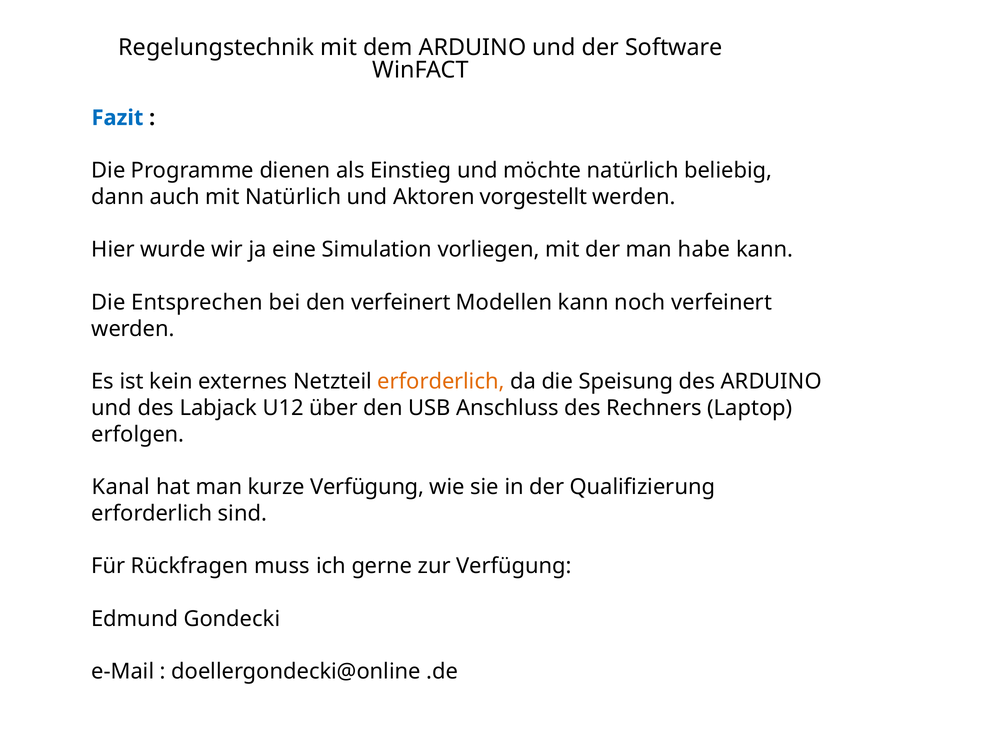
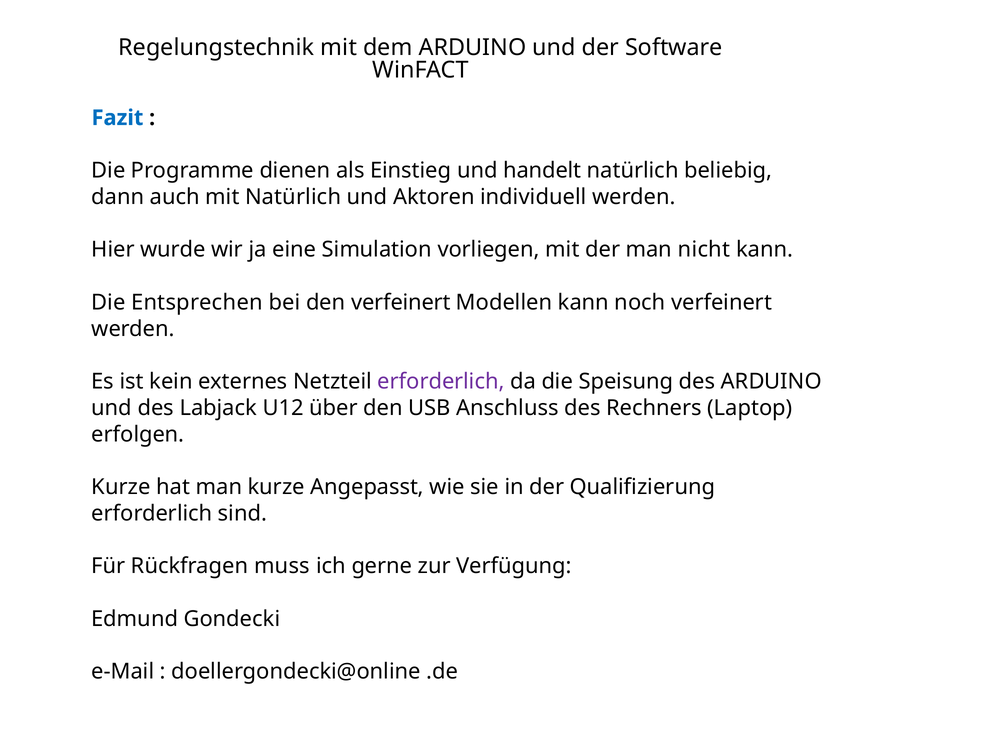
möchte: möchte -> handelt
vorgestellt: vorgestellt -> individuell
habe: habe -> nicht
erforderlich at (441, 381) colour: orange -> purple
Kanal at (121, 487): Kanal -> Kurze
kurze Verfügung: Verfügung -> Angepasst
